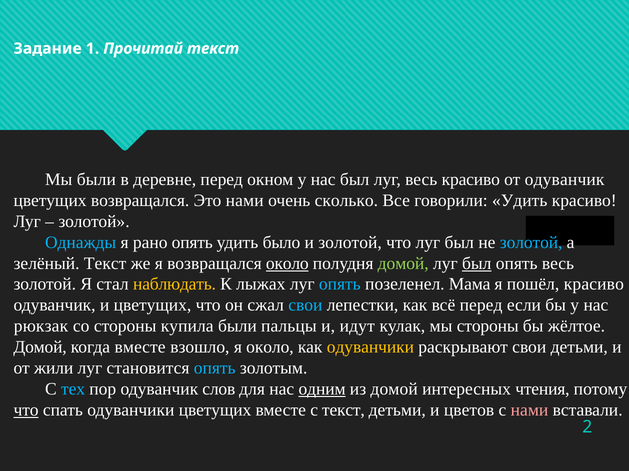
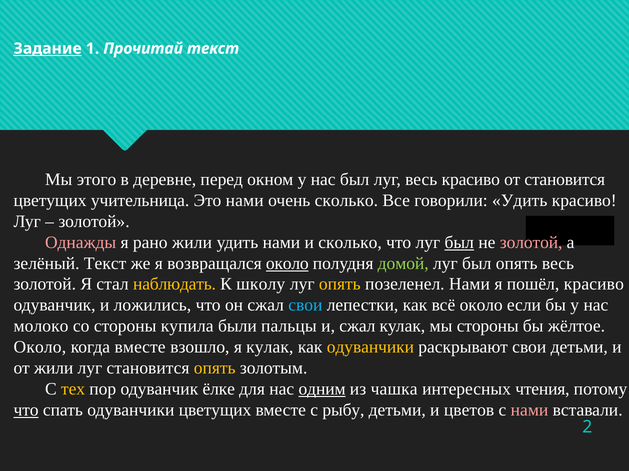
Задание underline: none -> present
Мы были: были -> этого
от одуванчик: одуванчик -> становится
цветущих возвращался: возвращался -> учительница
Однажды colour: light blue -> pink
рано опять: опять -> жили
удить было: было -> нами
и золотой: золотой -> сколько
был at (459, 243) underline: none -> present
золотой at (531, 243) colour: light blue -> pink
был at (477, 264) underline: present -> none
лыжах: лыжах -> школу
опять at (340, 285) colour: light blue -> yellow
позеленел Мама: Мама -> Нами
и цветущих: цветущих -> ложились
всё перед: перед -> около
рюкзак: рюкзак -> молоко
и идут: идут -> сжал
Домой at (40, 348): Домой -> Около
я около: около -> кулак
опять at (215, 369) colour: light blue -> yellow
тех colour: light blue -> yellow
слов: слов -> ёлке
из домой: домой -> чашка
с текст: текст -> рыбу
